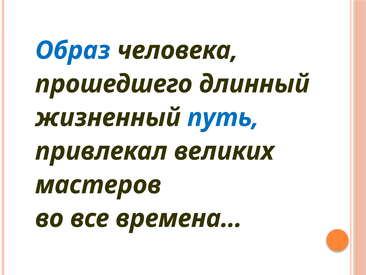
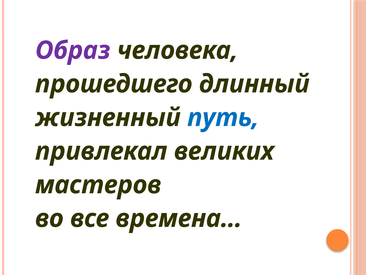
Образ colour: blue -> purple
